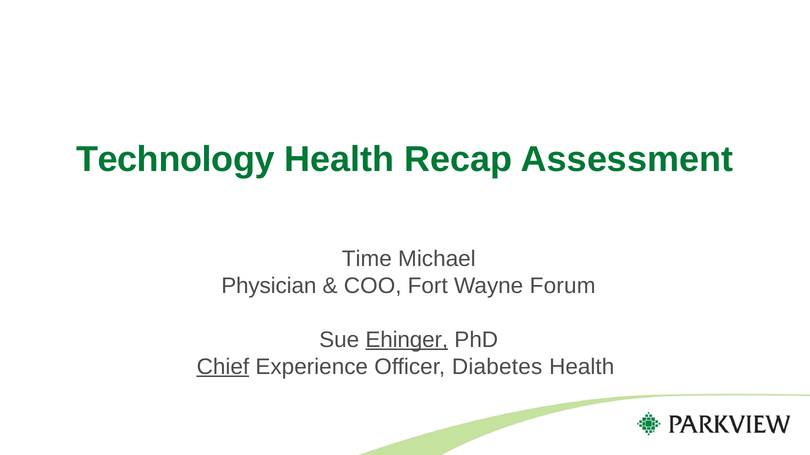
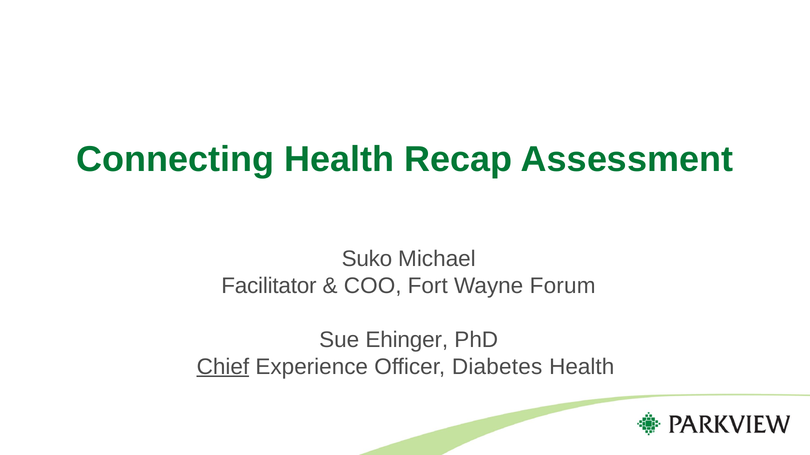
Technology: Technology -> Connecting
Time: Time -> Suko
Physician: Physician -> Facilitator
Ehinger underline: present -> none
